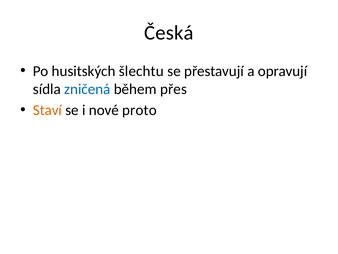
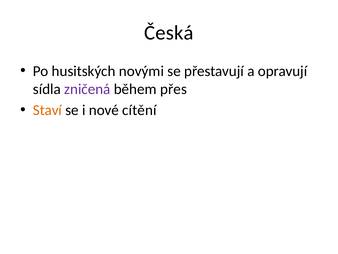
šlechtu: šlechtu -> novými
zničená colour: blue -> purple
proto: proto -> cítění
